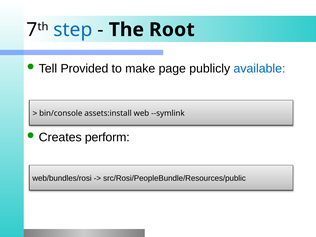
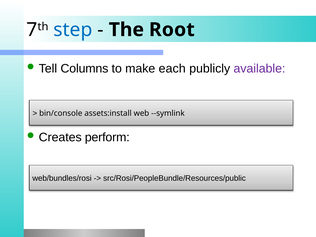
Provided: Provided -> Columns
page: page -> each
available colour: blue -> purple
